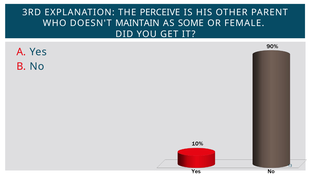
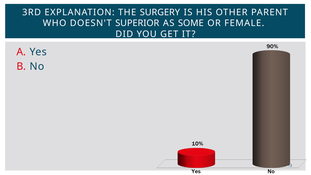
PERCEIVE: PERCEIVE -> SURGERY
MAINTAIN: MAINTAIN -> SUPERIOR
